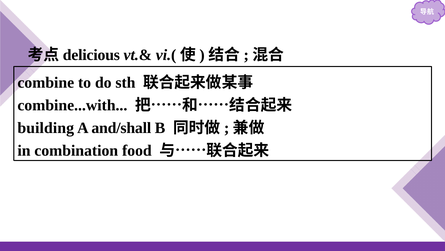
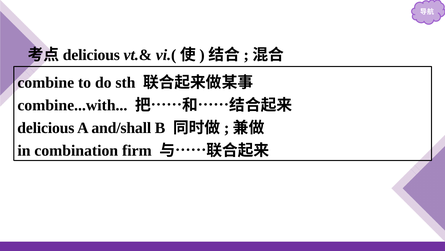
building at (46, 127): building -> delicious
food: food -> firm
